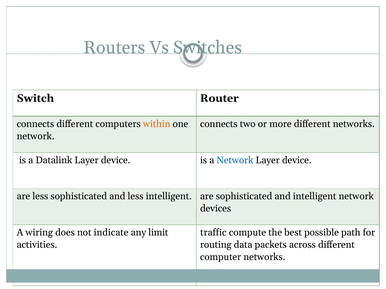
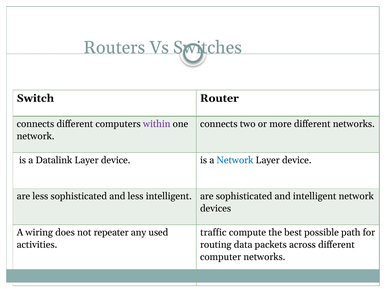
within colour: orange -> purple
indicate: indicate -> repeater
limit: limit -> used
